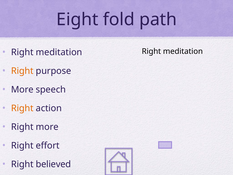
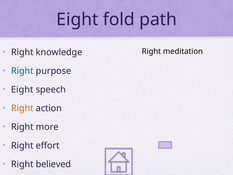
meditation at (59, 52): meditation -> knowledge
Right at (22, 71) colour: orange -> blue
More at (22, 89): More -> Eight
